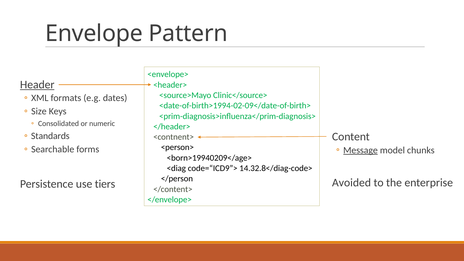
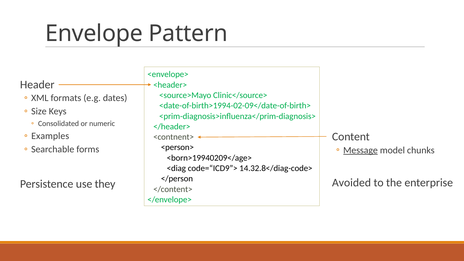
Header underline: present -> none
Standards: Standards -> Examples
tiers: tiers -> they
